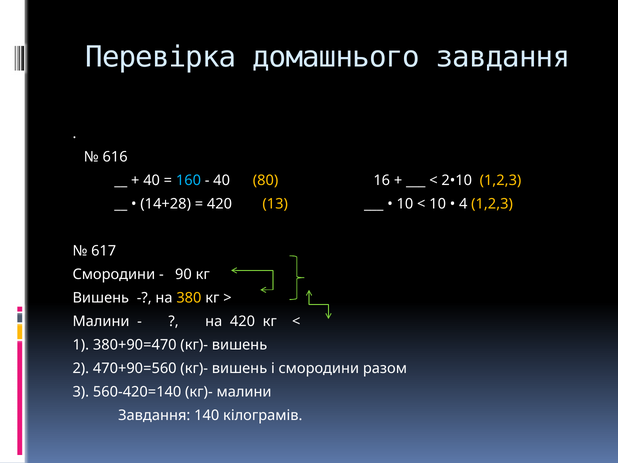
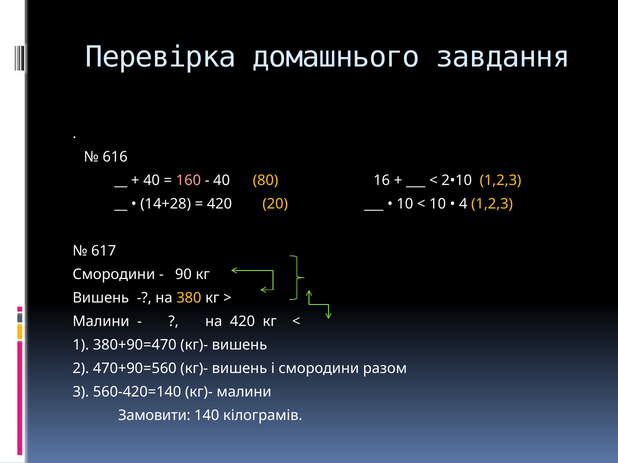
160 colour: light blue -> pink
13: 13 -> 20
Завдання at (154, 416): Завдання -> Замовити
